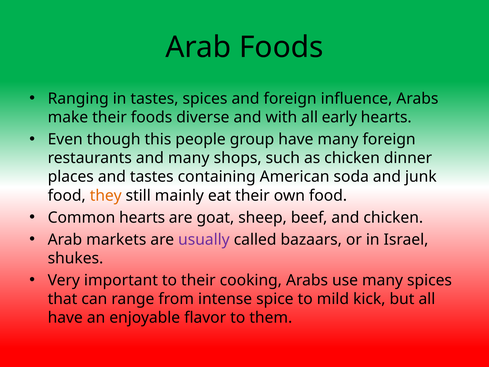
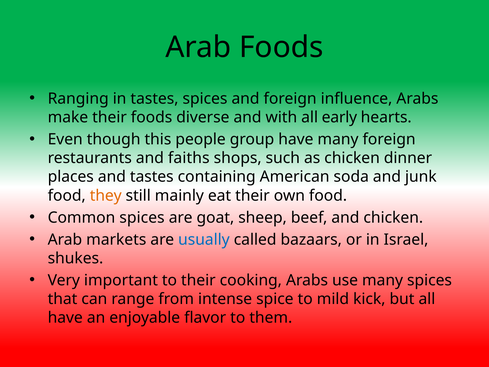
and many: many -> faiths
Common hearts: hearts -> spices
usually colour: purple -> blue
